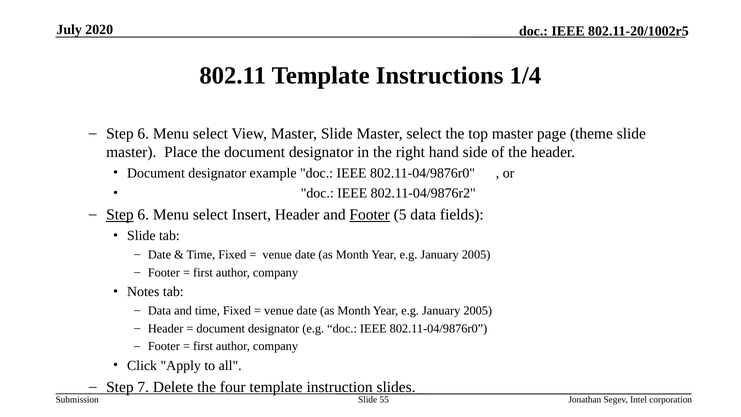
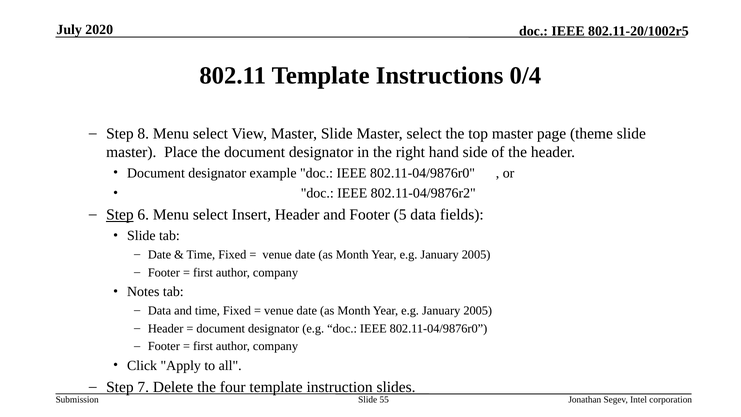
1/4: 1/4 -> 0/4
6 at (143, 134): 6 -> 8
Footer at (370, 215) underline: present -> none
